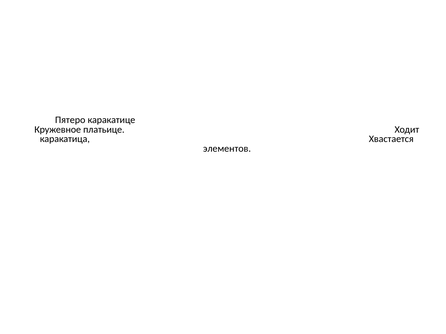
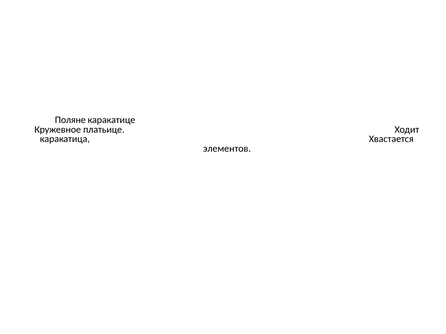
Пятеро: Пятеро -> Поляне
